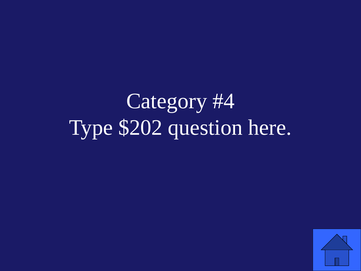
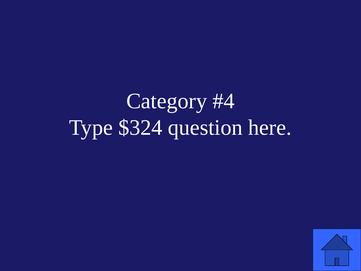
$202: $202 -> $324
